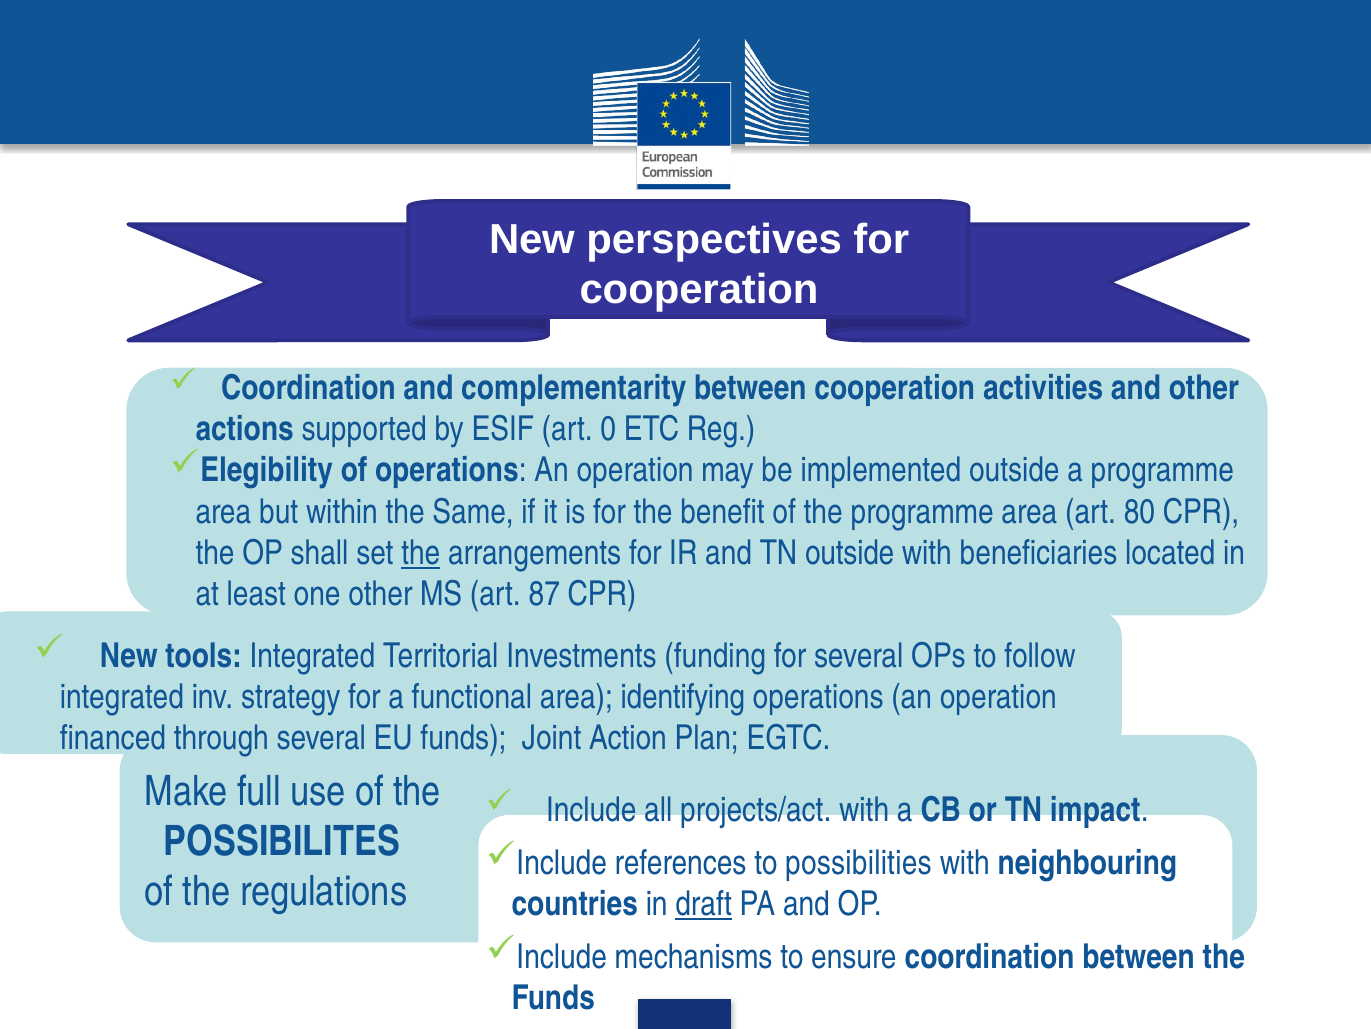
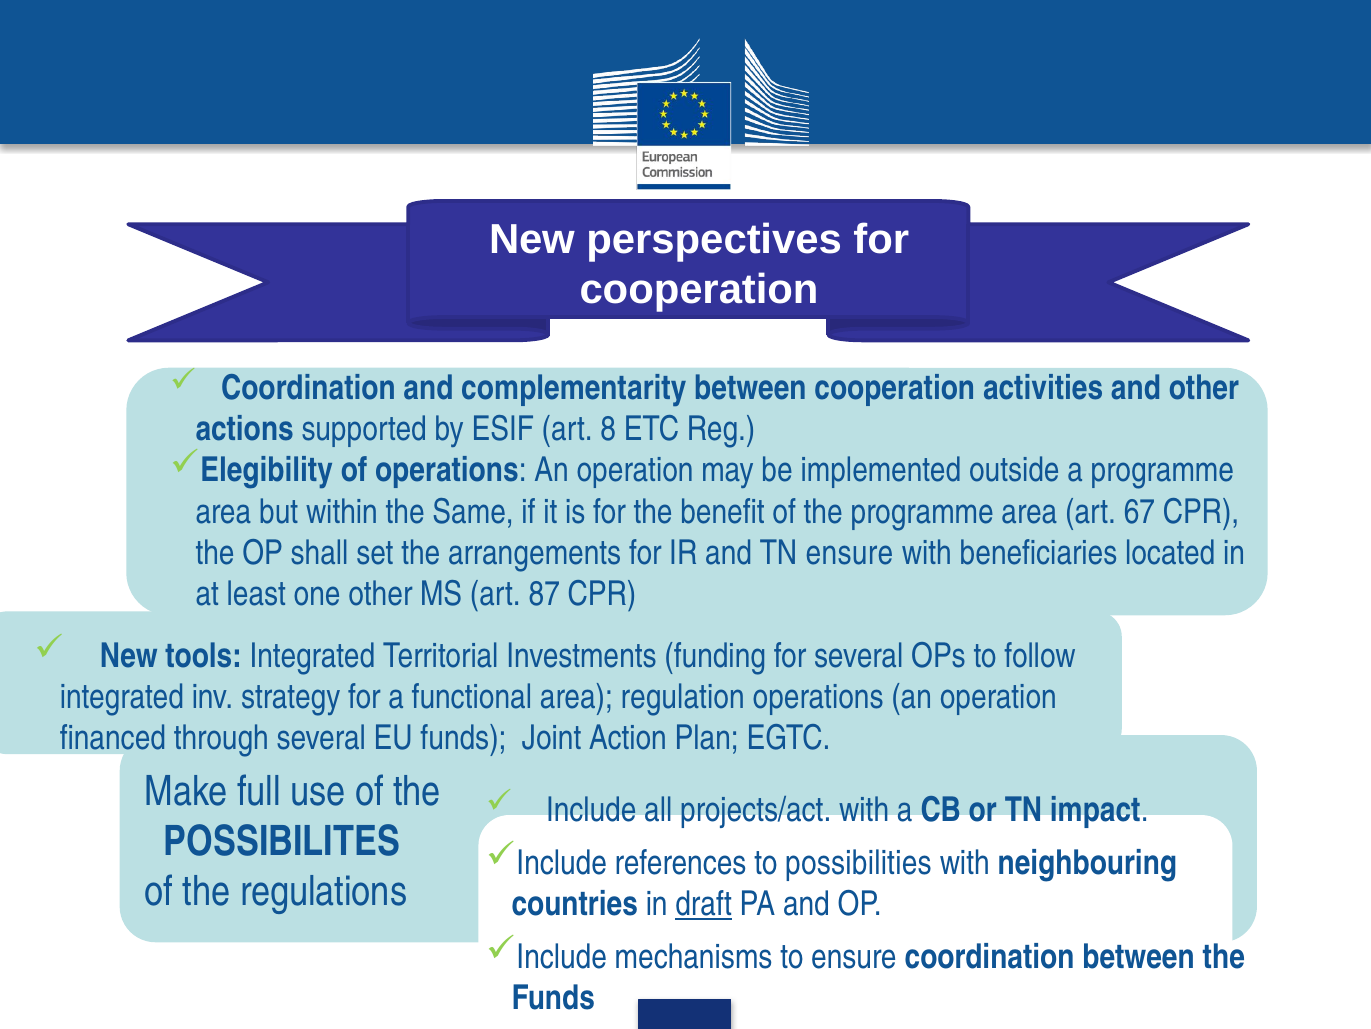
0: 0 -> 8
80: 80 -> 67
the at (421, 553) underline: present -> none
TN outside: outside -> ensure
identifying: identifying -> regulation
